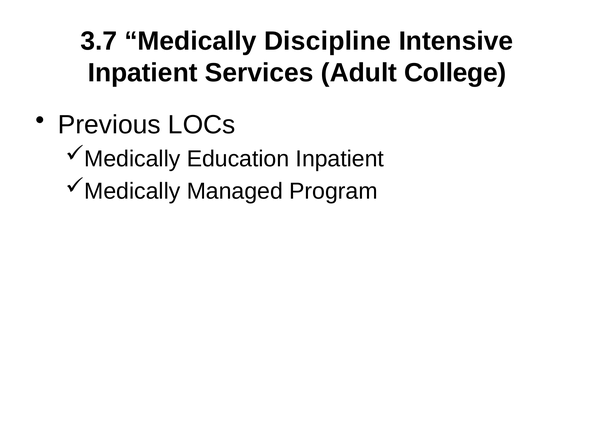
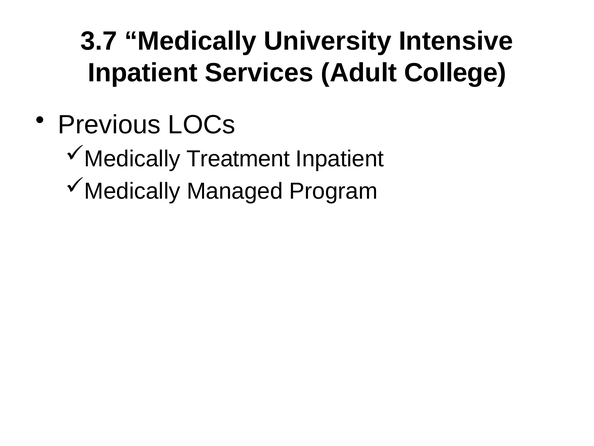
Discipline: Discipline -> University
Education: Education -> Treatment
